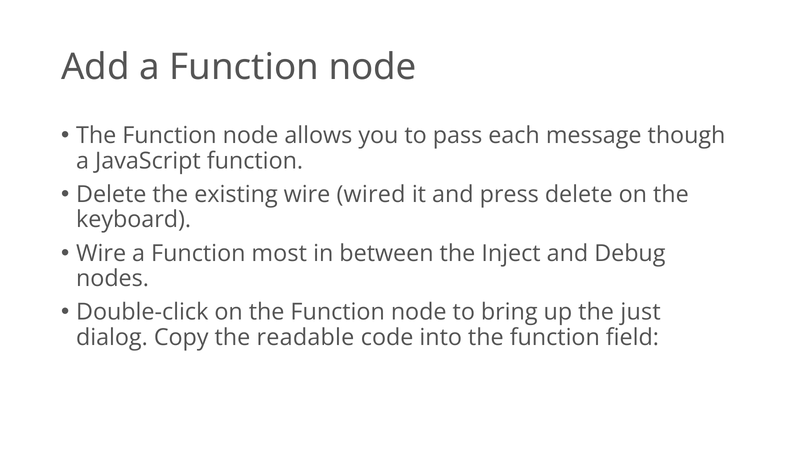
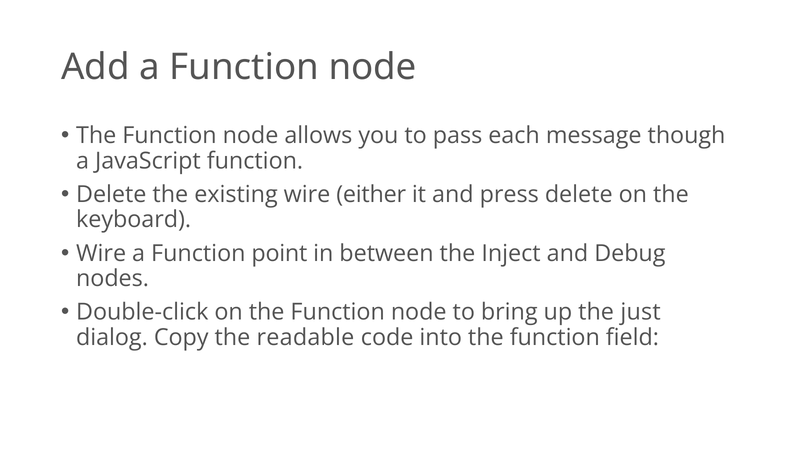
wired: wired -> either
most: most -> point
